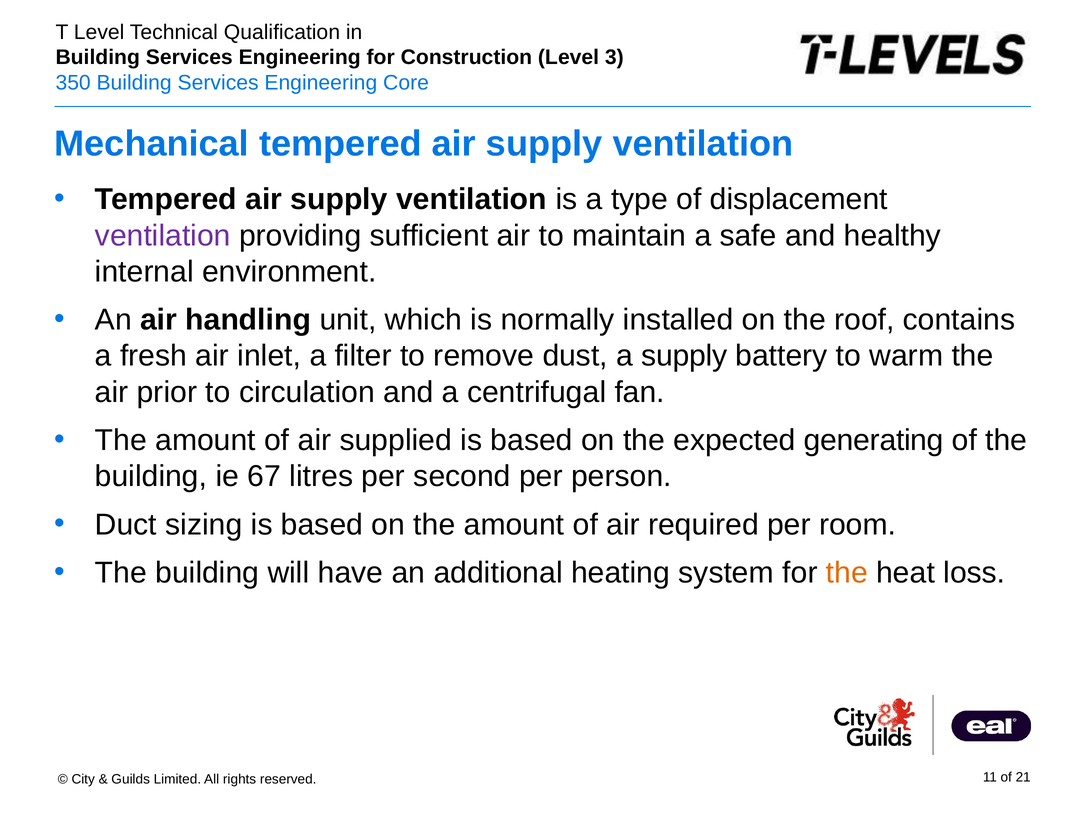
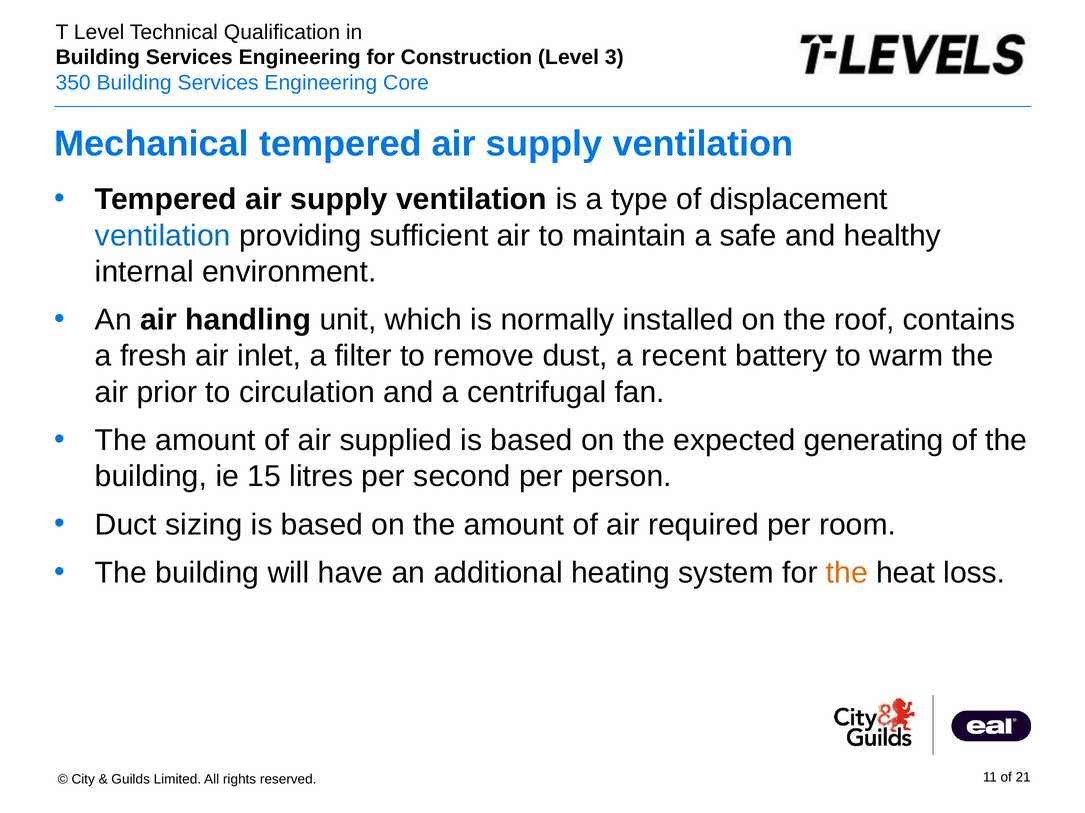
ventilation at (163, 236) colour: purple -> blue
a supply: supply -> recent
67: 67 -> 15
